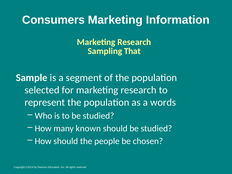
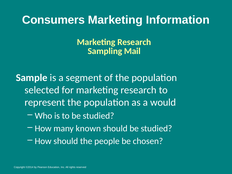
That: That -> Mail
words: words -> would
